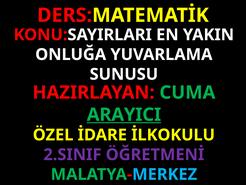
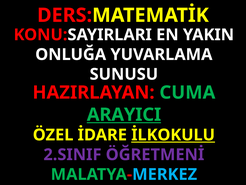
İLKOKULU underline: none -> present
